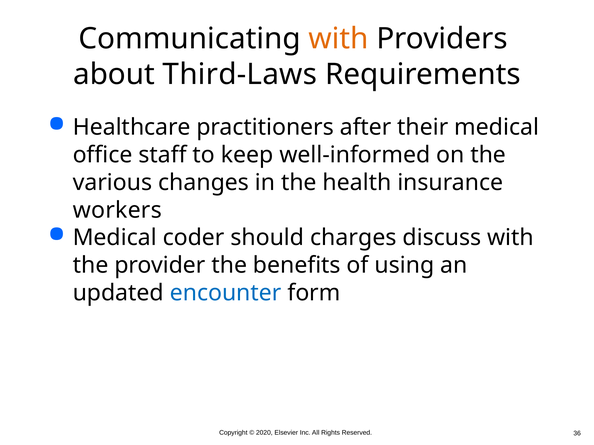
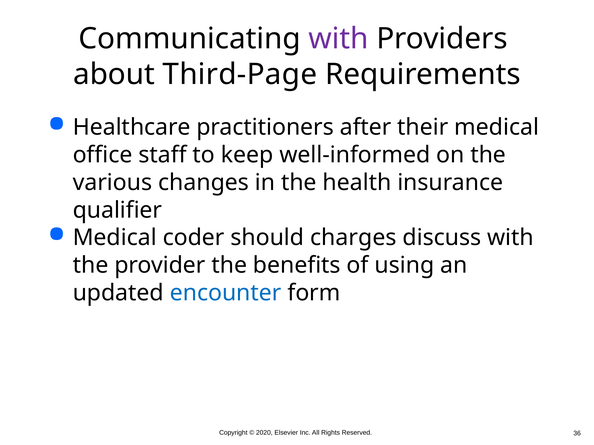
with at (339, 39) colour: orange -> purple
Third-Laws: Third-Laws -> Third-Page
workers: workers -> qualifier
